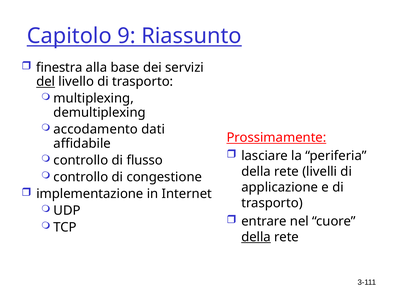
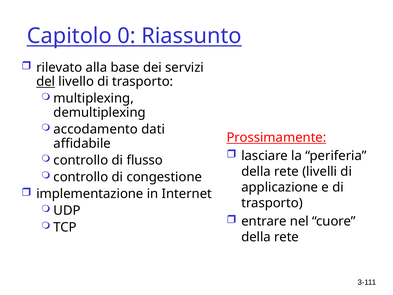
9: 9 -> 0
finestra: finestra -> rilevato
della at (256, 237) underline: present -> none
